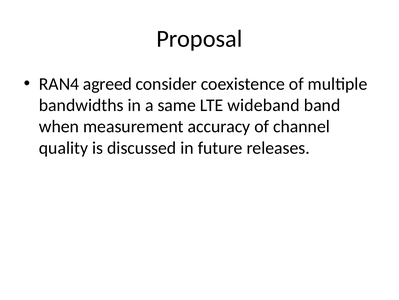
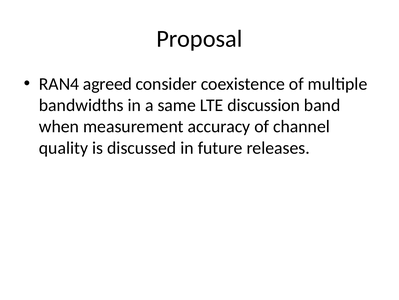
wideband: wideband -> discussion
